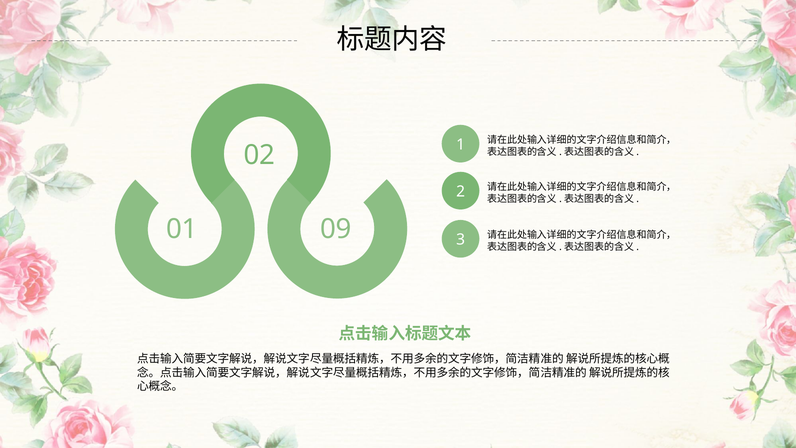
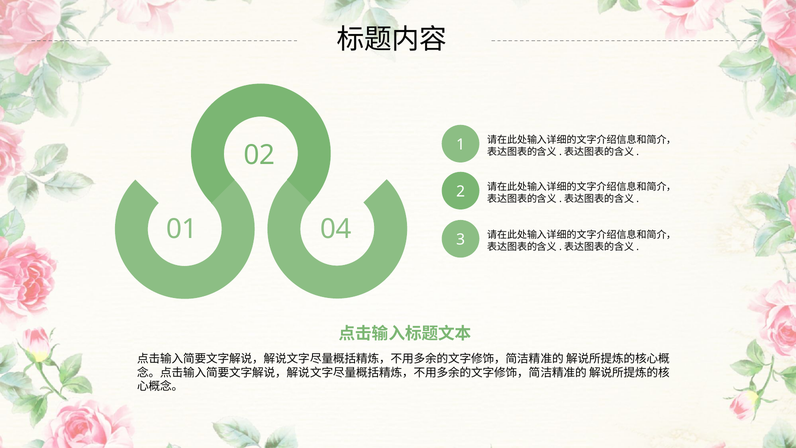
09: 09 -> 04
